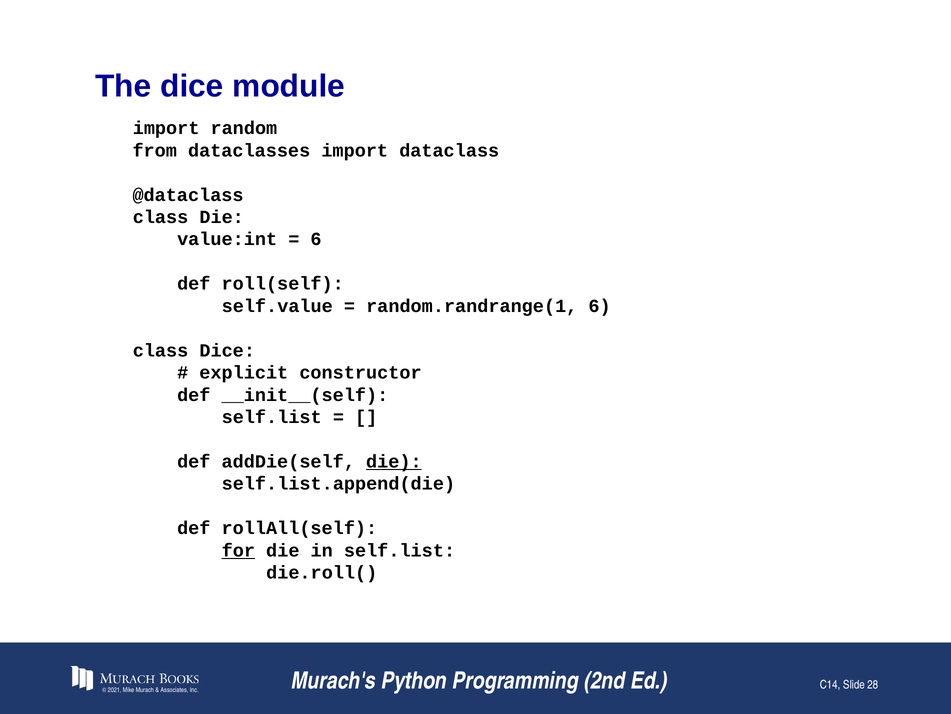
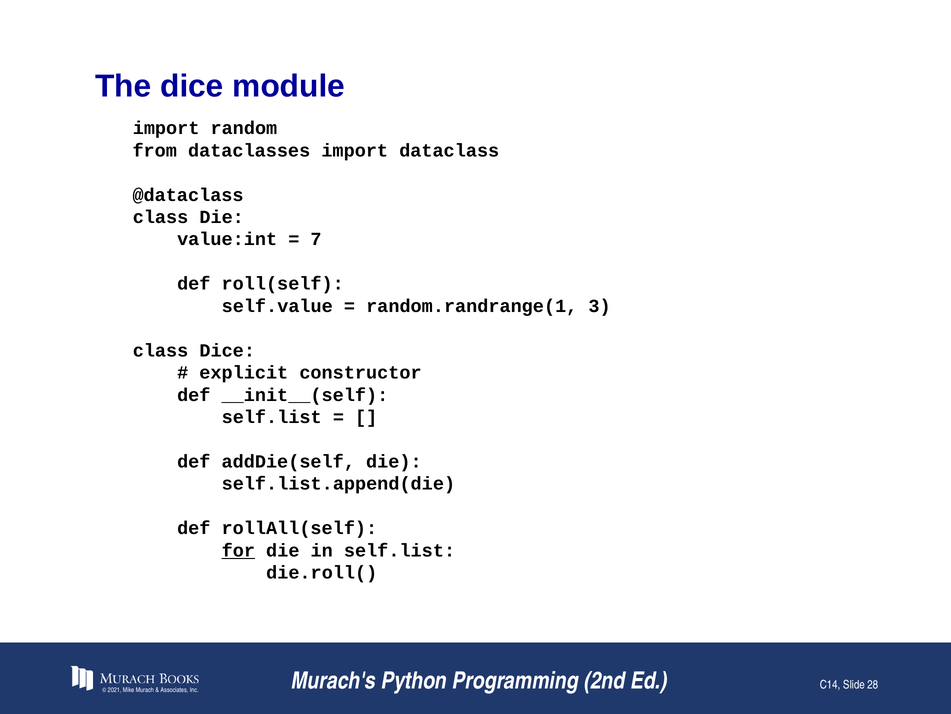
6 at (316, 239): 6 -> 7
random.randrange(1 6: 6 -> 3
die at (394, 461) underline: present -> none
